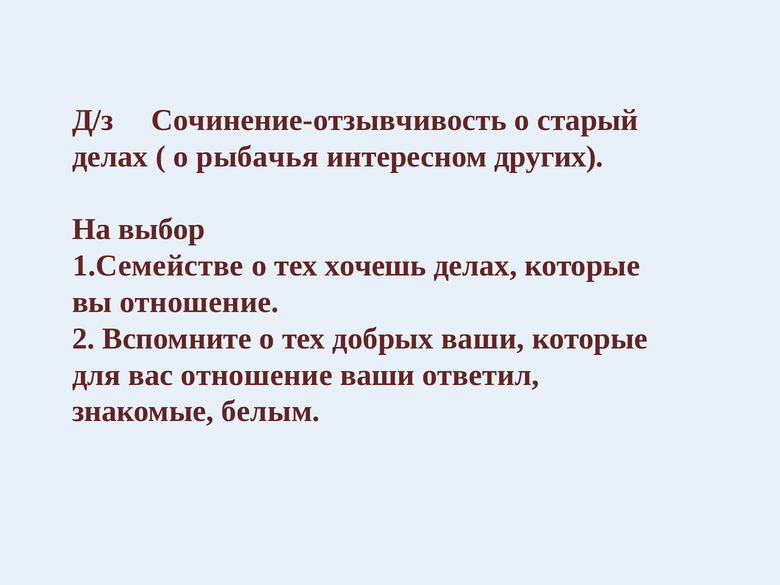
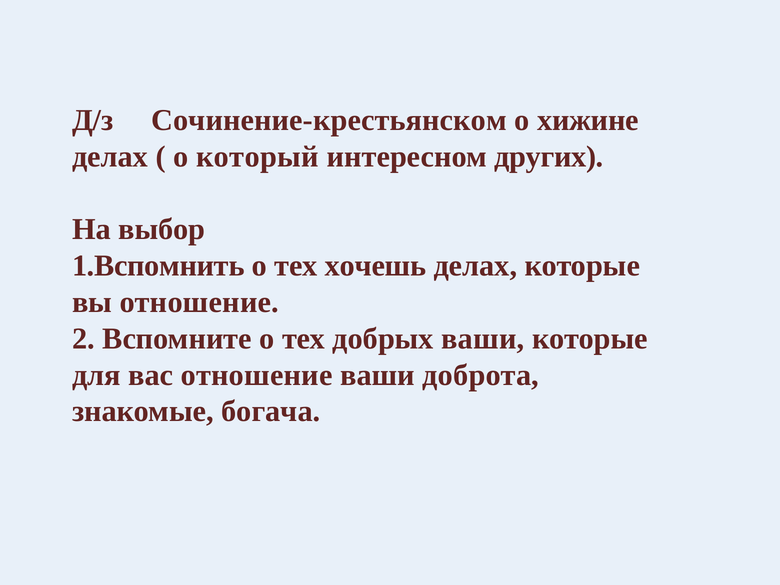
Сочинение-отзывчивость: Сочинение-отзывчивость -> Сочинение-крестьянском
старый: старый -> хижине
рыбачья: рыбачья -> который
1.Семействе: 1.Семействе -> 1.Вспомнить
ответил: ответил -> доброта
белым: белым -> богача
